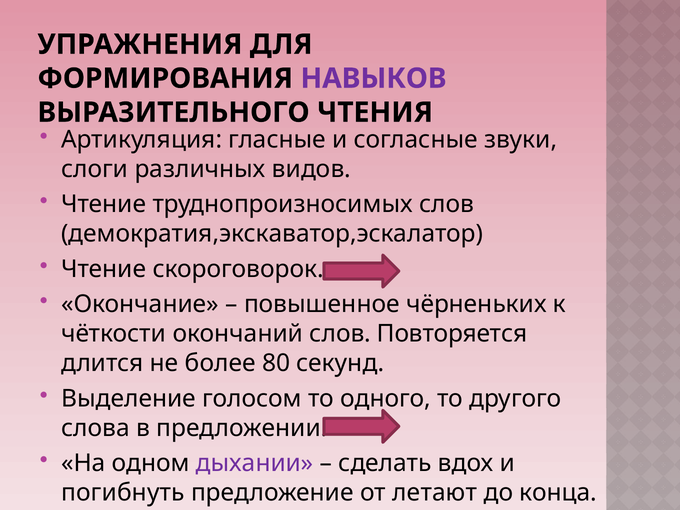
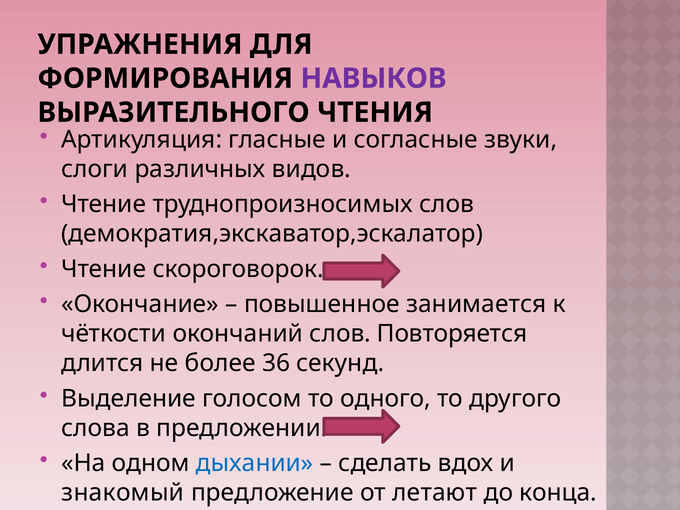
чёрненьких: чёрненьких -> занимается
80: 80 -> 36
дыхании colour: purple -> blue
погибнуть: погибнуть -> знакомый
